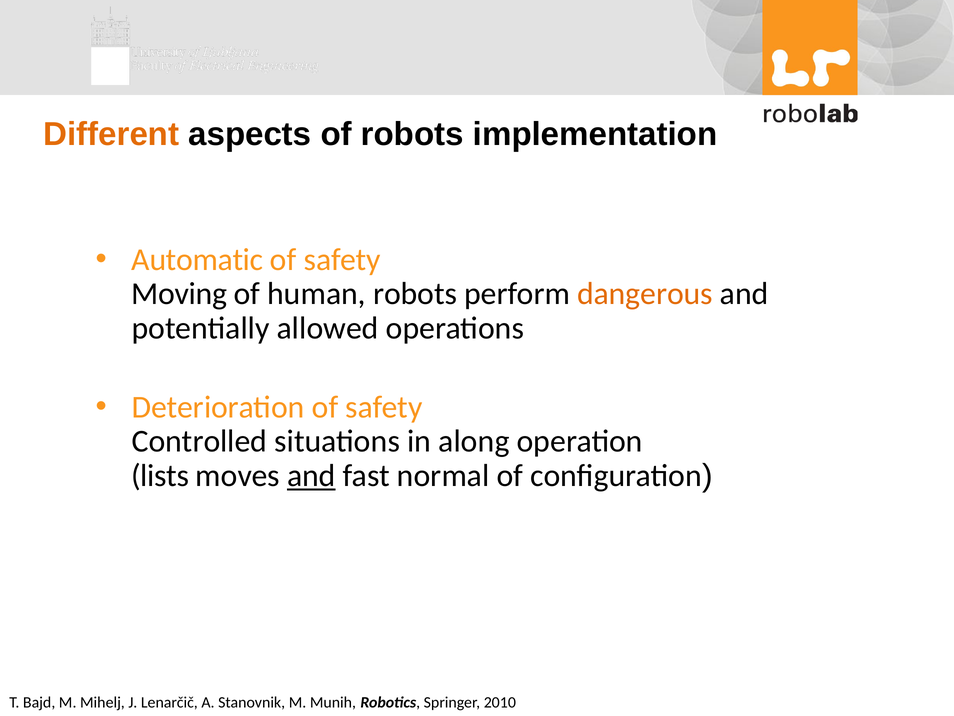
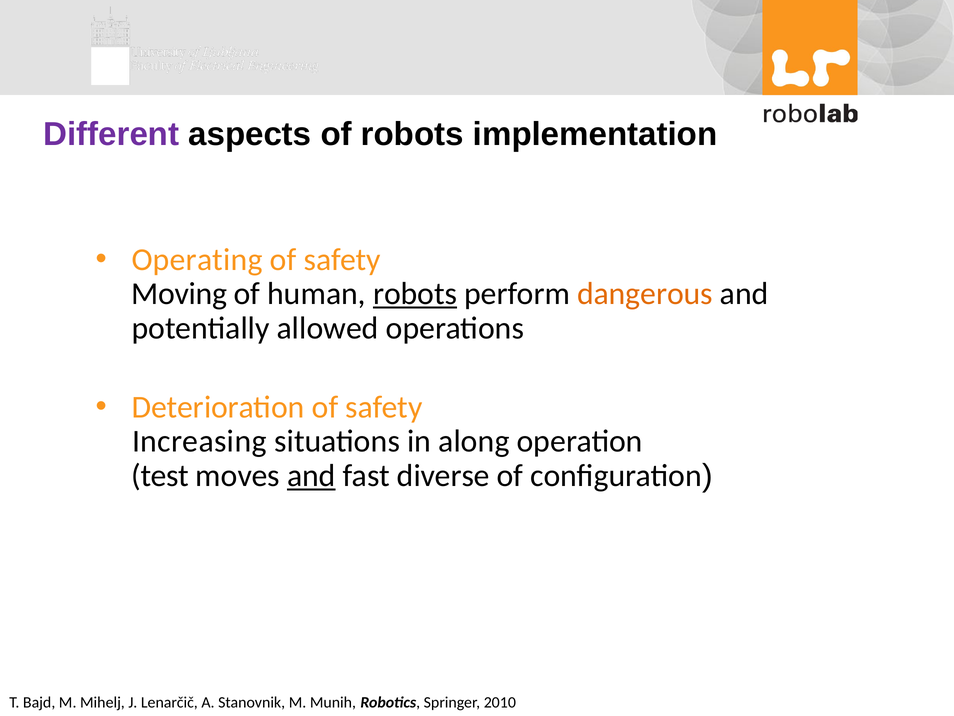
Different colour: orange -> purple
Automatic: Automatic -> Operating
robots at (415, 294) underline: none -> present
Controlled: Controlled -> Increasing
lists: lists -> test
normal: normal -> diverse
